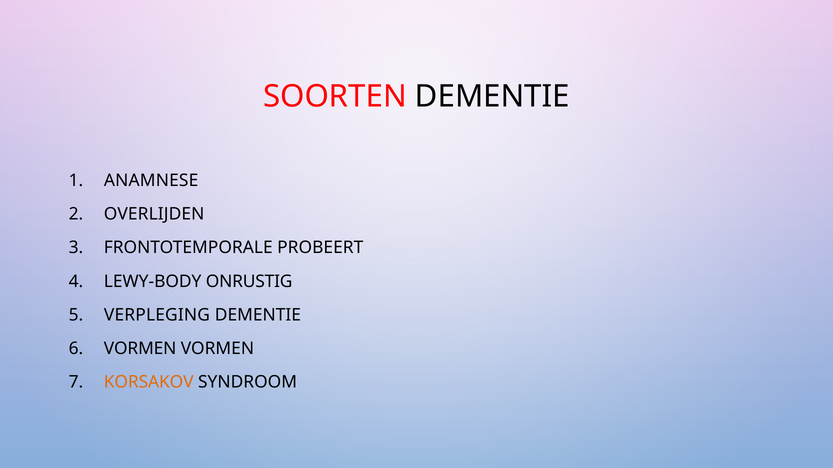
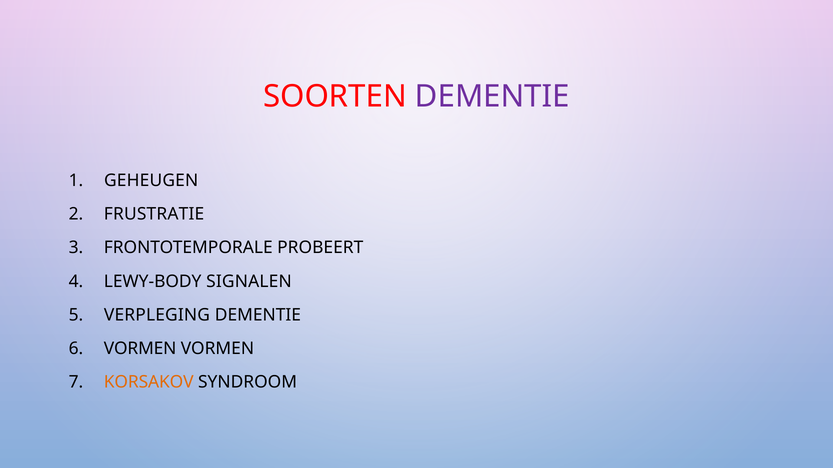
DEMENTIE at (492, 97) colour: black -> purple
ANAMNESE: ANAMNESE -> GEHEUGEN
OVERLIJDEN: OVERLIJDEN -> FRUSTRATIE
ONRUSTIG: ONRUSTIG -> SIGNALEN
